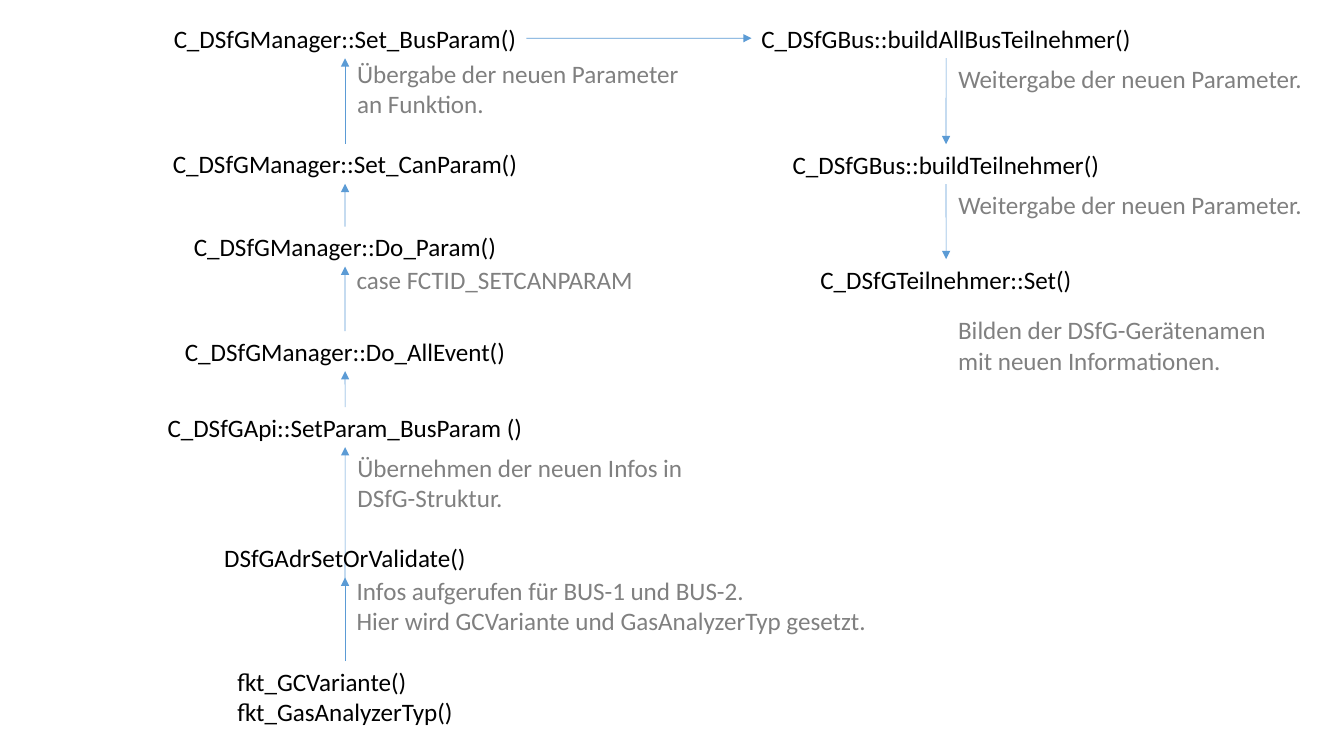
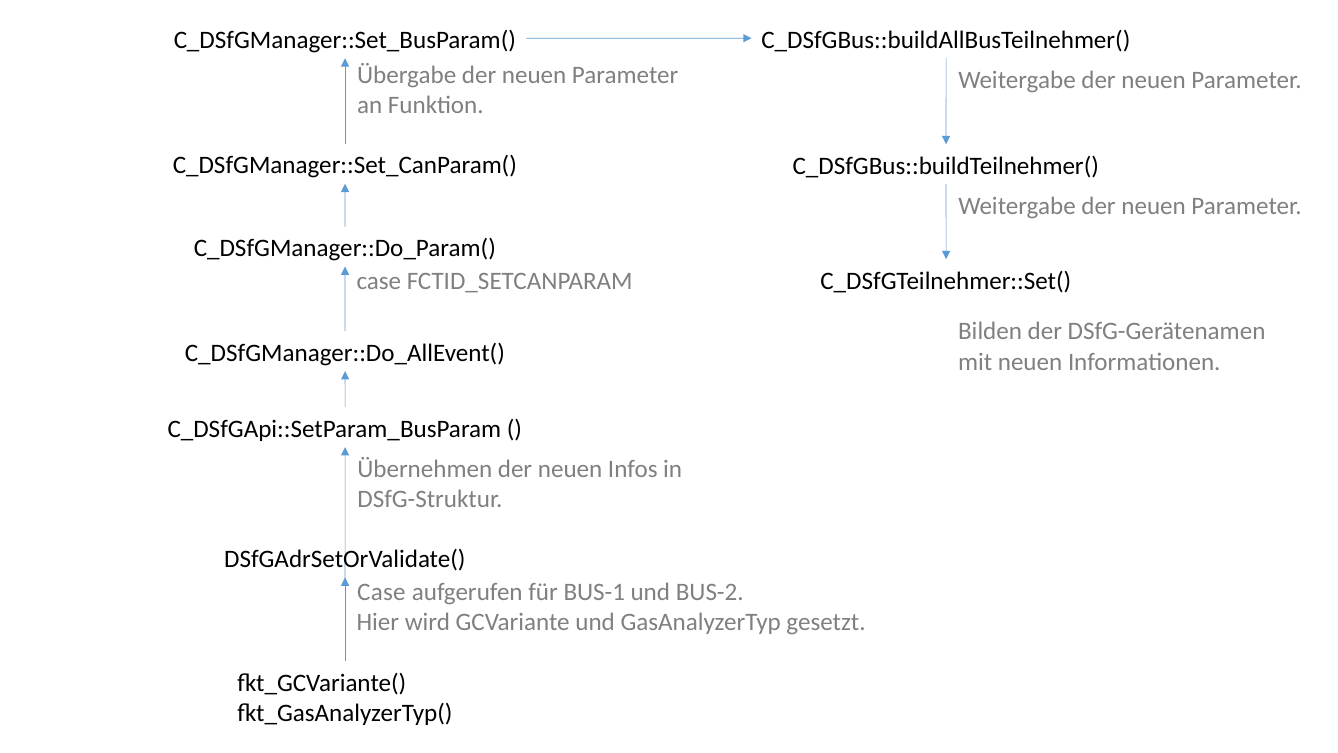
Infos at (382, 592): Infos -> Case
